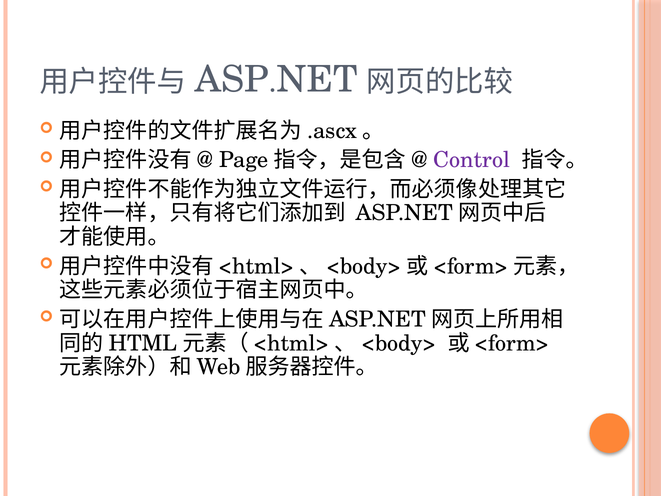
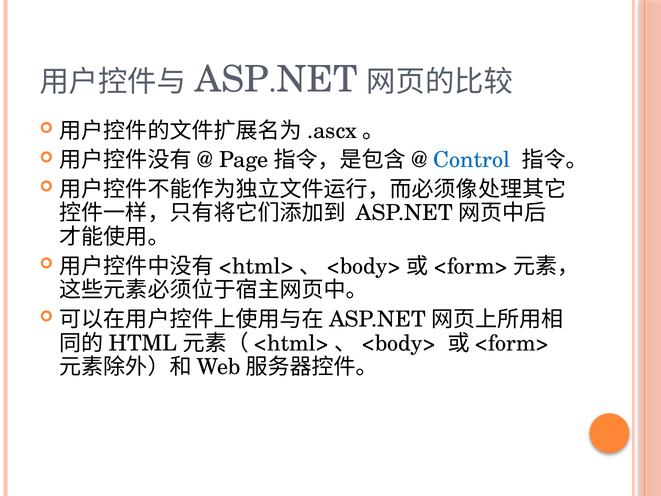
Control colour: purple -> blue
